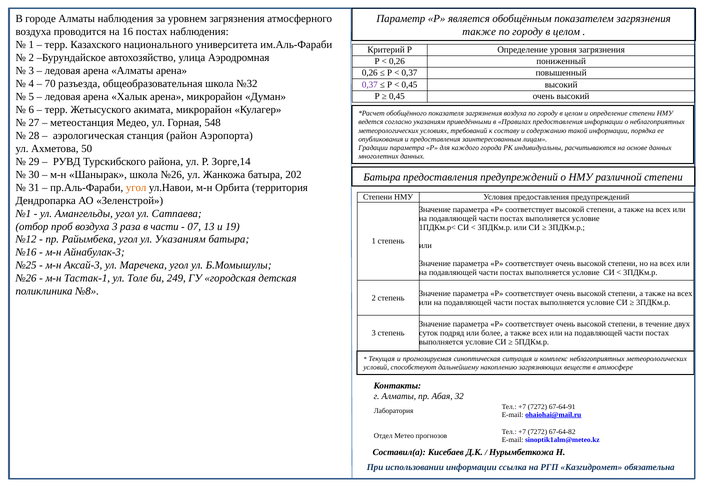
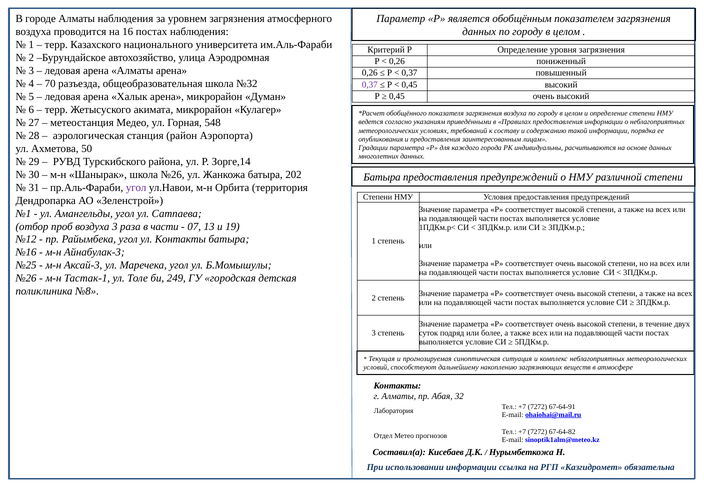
также at (479, 32): также -> данных
угол at (136, 188) colour: orange -> purple
ул Указаниям: Указаниям -> Контакты
